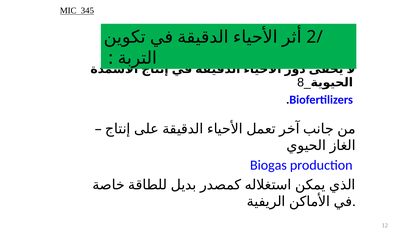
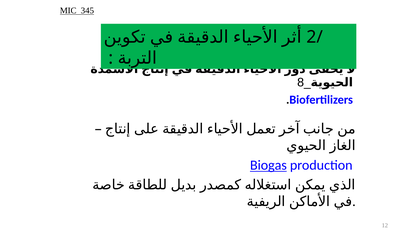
Biogas underline: none -> present
